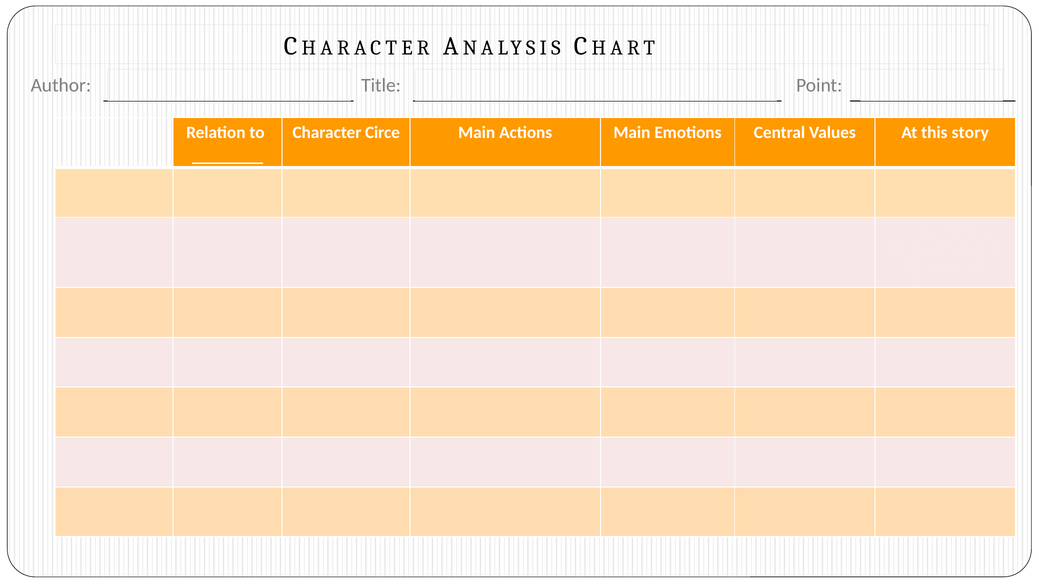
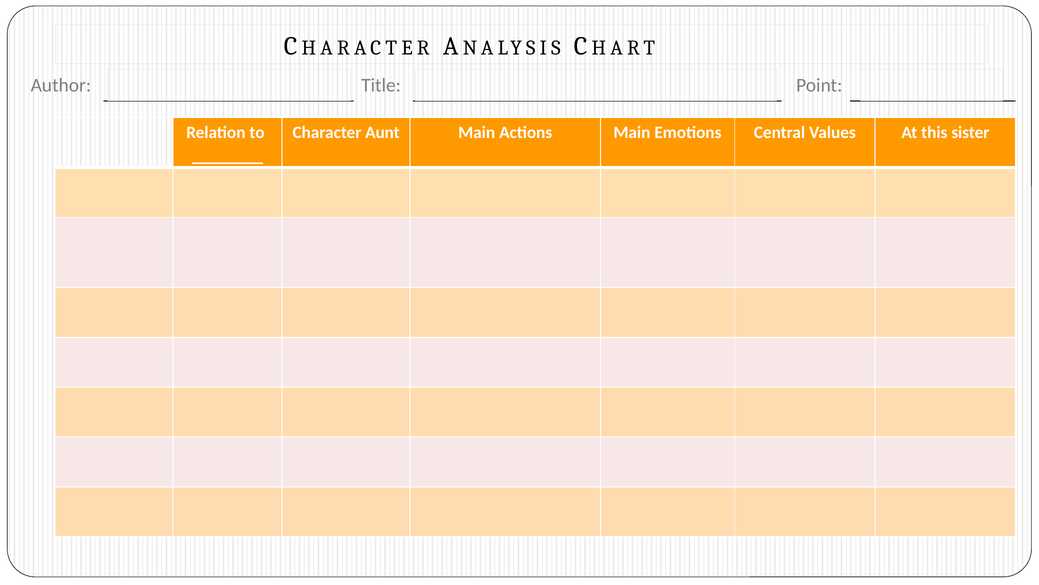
Circe: Circe -> Aunt
story: story -> sister
